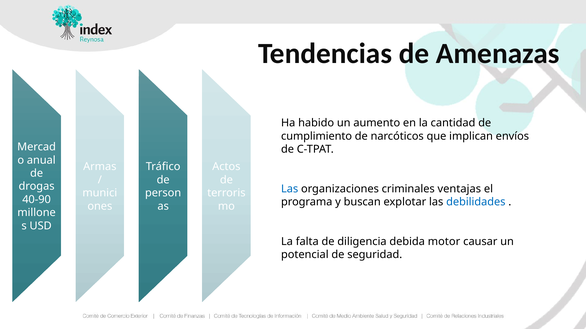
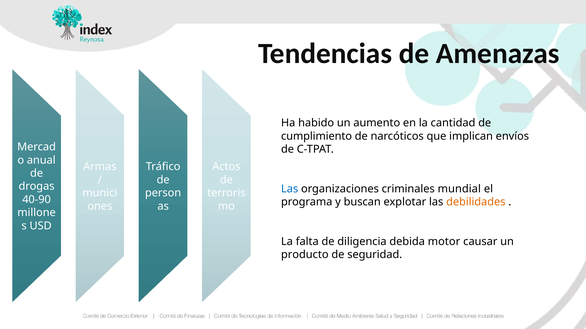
ventajas: ventajas -> mundial
debilidades colour: blue -> orange
potencial: potencial -> producto
